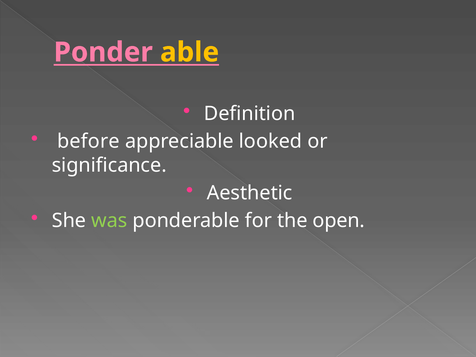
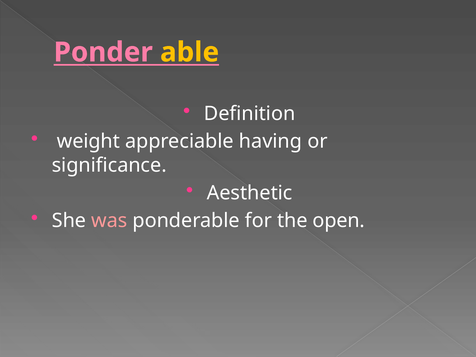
before: before -> weight
looked: looked -> having
was colour: light green -> pink
